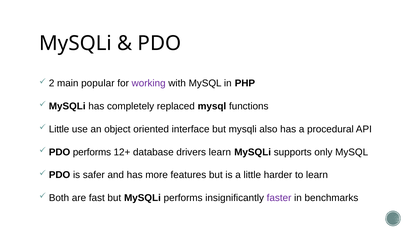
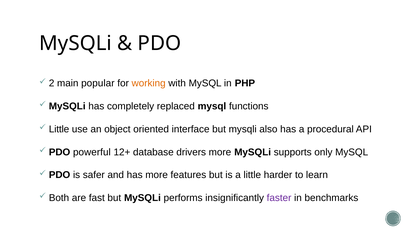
working colour: purple -> orange
PDO performs: performs -> powerful
drivers learn: learn -> more
